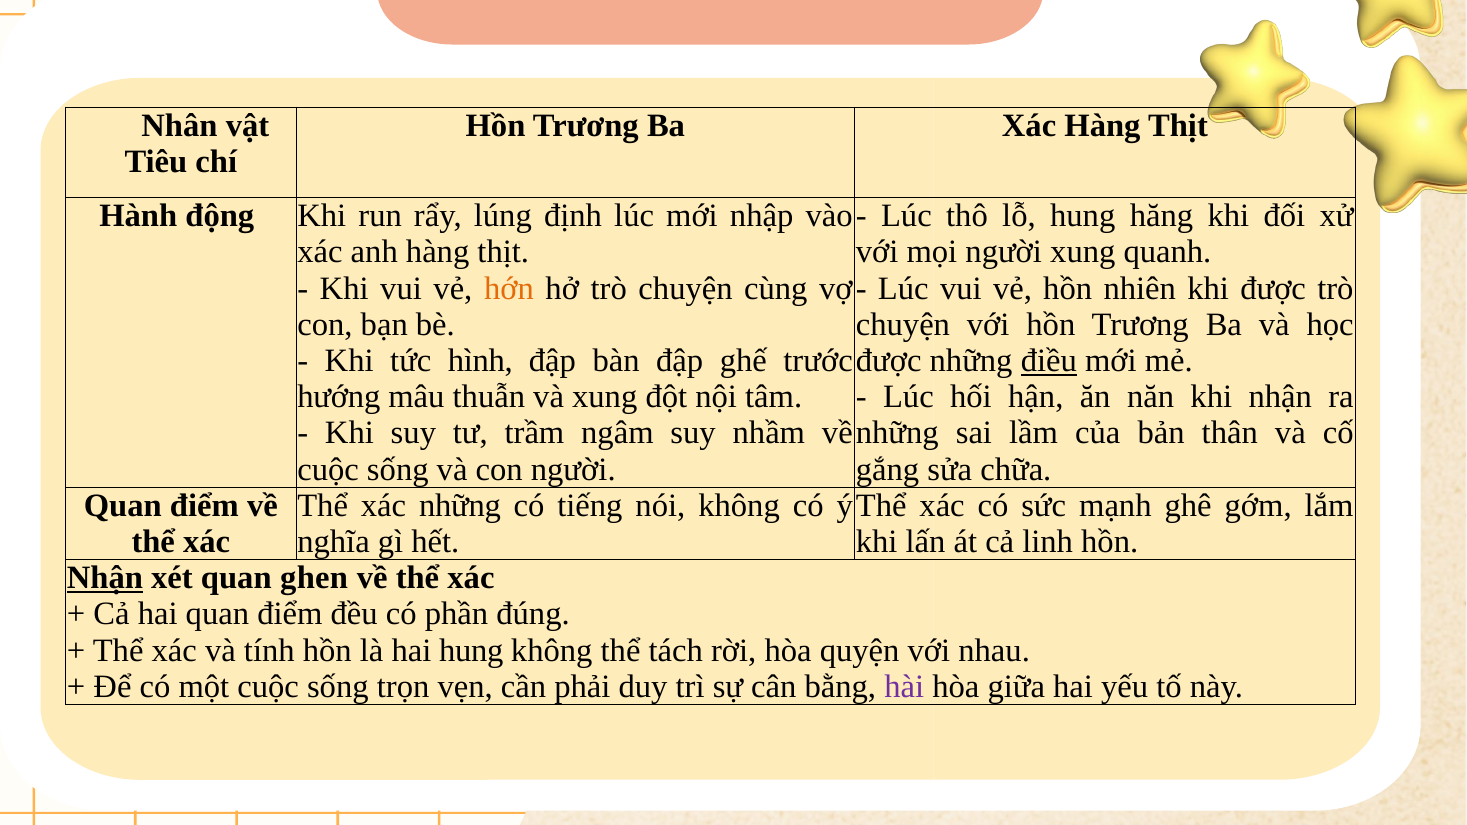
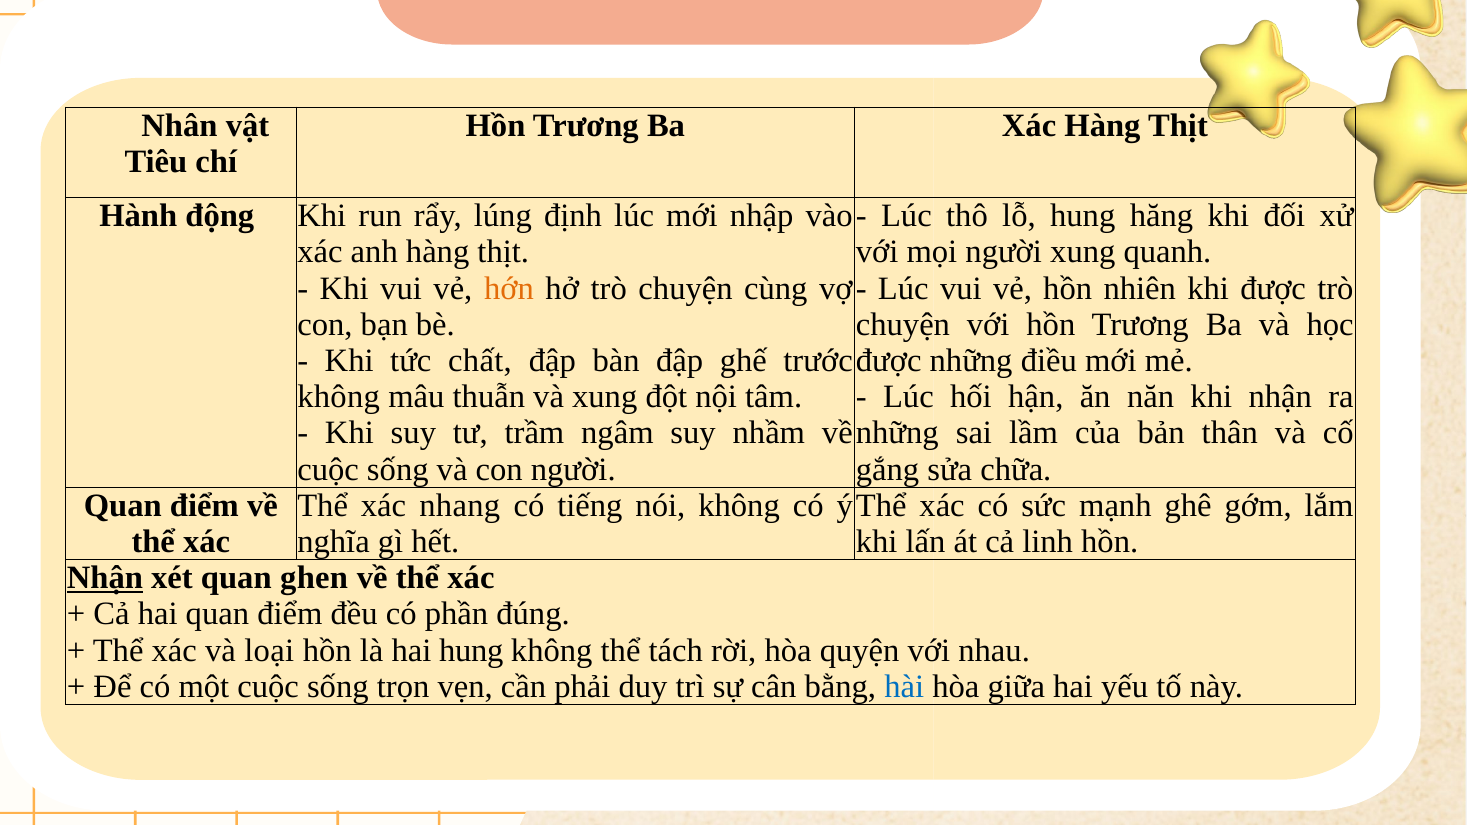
hình: hình -> chất
điều underline: present -> none
hướng at (339, 397): hướng -> không
xác những: những -> nhang
tính: tính -> loại
hài colour: purple -> blue
